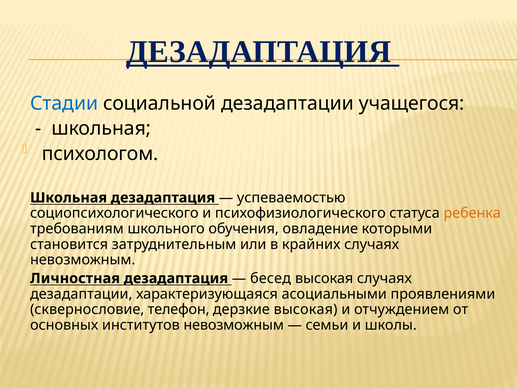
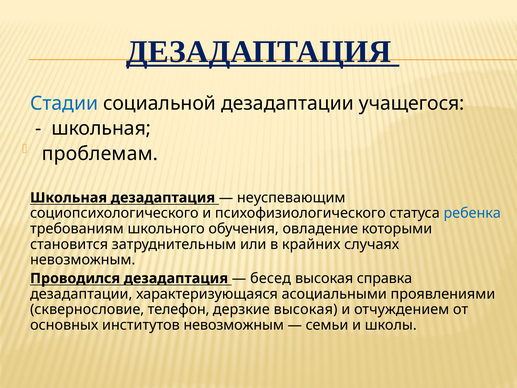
психологом: психологом -> проблемам
успеваемостью: успеваемостью -> неуспевающим
ребенка colour: orange -> blue
Личностная: Личностная -> Проводился
высокая случаях: случаях -> справка
